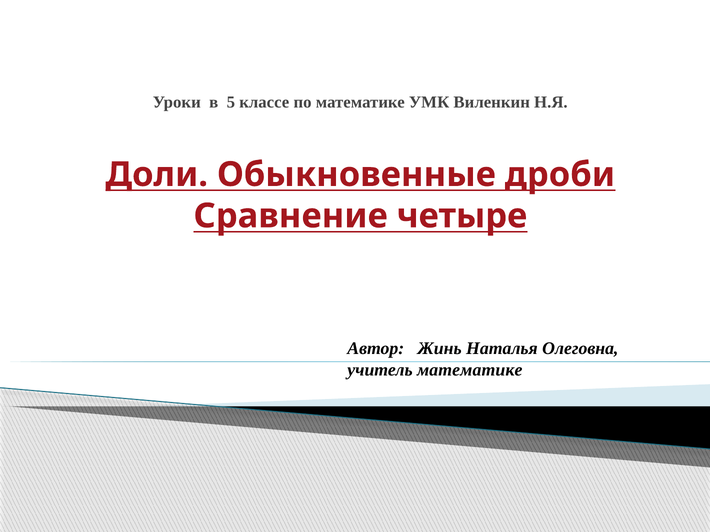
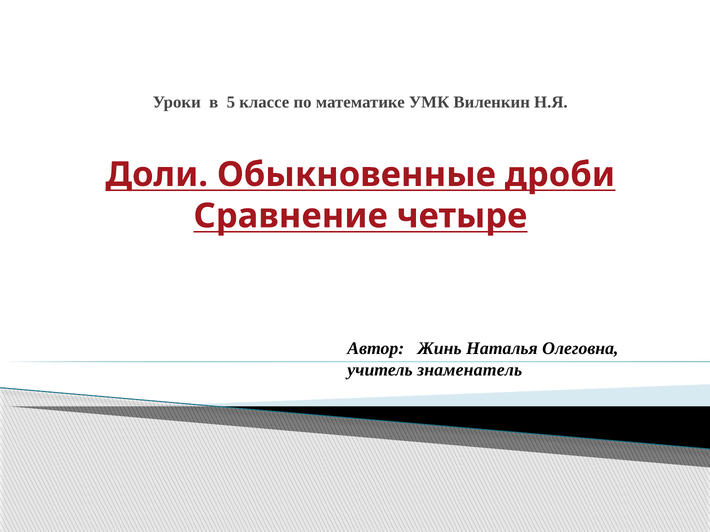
учитель математике: математике -> знаменатель
